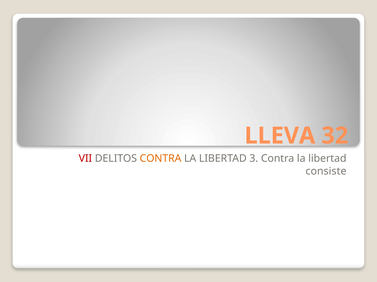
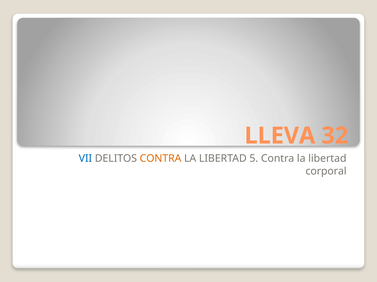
VII colour: red -> blue
3: 3 -> 5
consiste: consiste -> corporal
